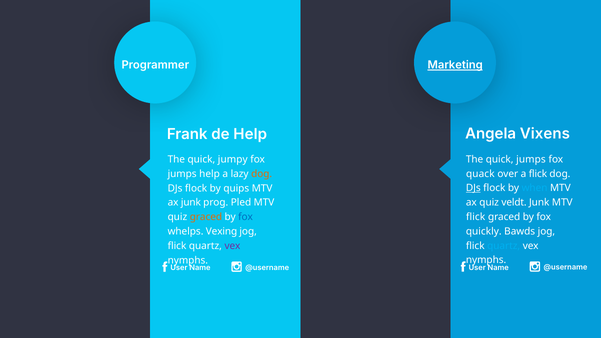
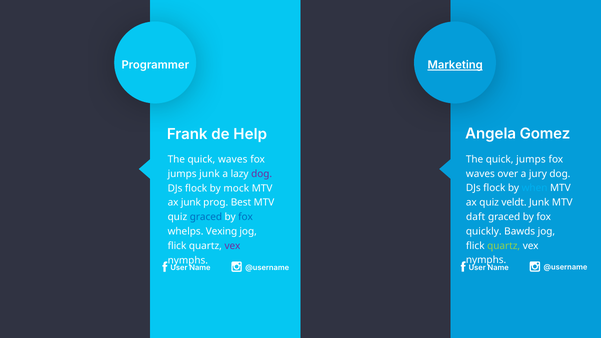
Vixens: Vixens -> Gomez
quick jumpy: jumpy -> waves
quack at (480, 174): quack -> waves
a flick: flick -> jury
jumps help: help -> junk
dog at (262, 174) colour: orange -> purple
DJs at (473, 188) underline: present -> none
quips: quips -> mock
Pled: Pled -> Best
flick at (476, 217): flick -> daft
graced at (206, 217) colour: orange -> blue
quartz at (504, 246) colour: light blue -> light green
